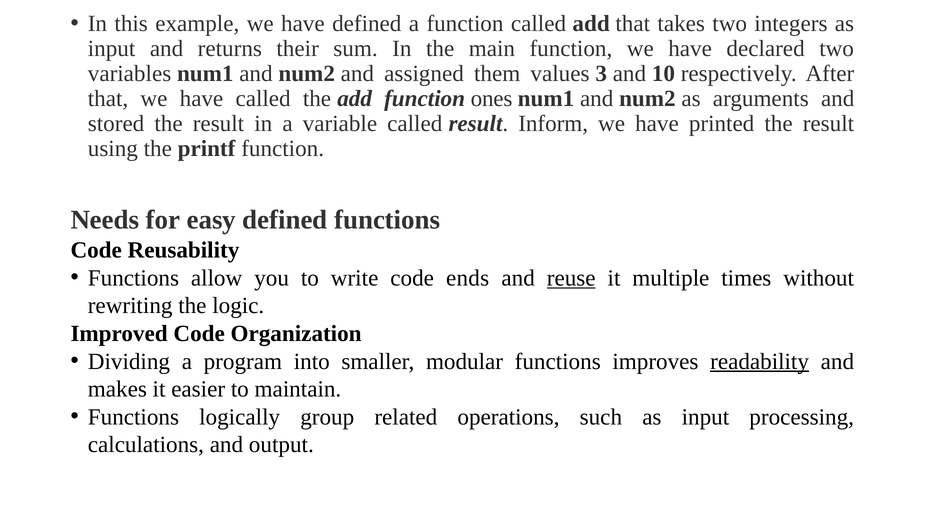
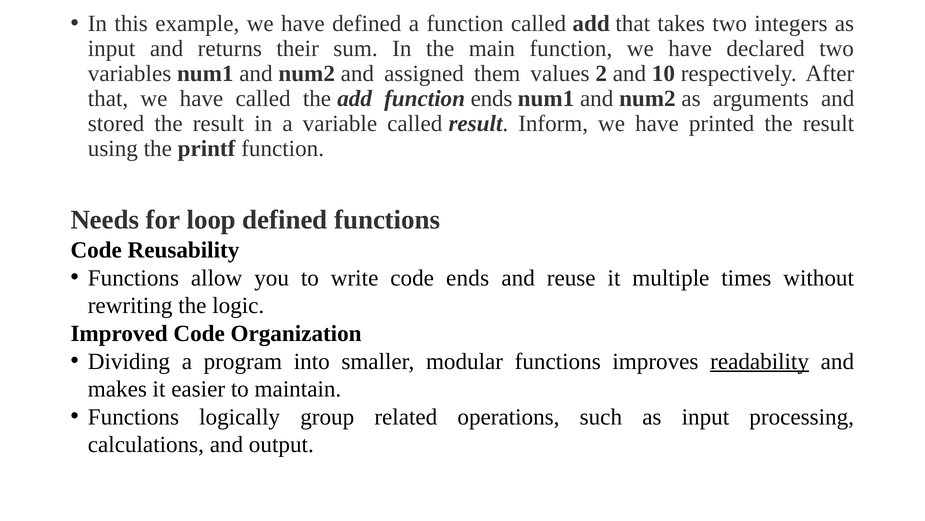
3: 3 -> 2
function ones: ones -> ends
easy: easy -> loop
reuse underline: present -> none
